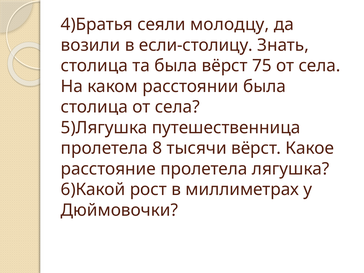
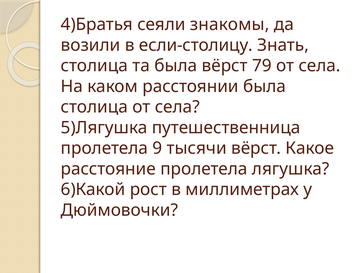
молодцу: молодцу -> знакомы
75: 75 -> 79
8: 8 -> 9
